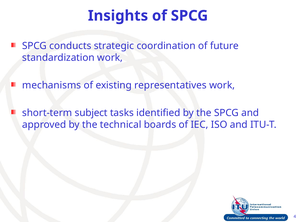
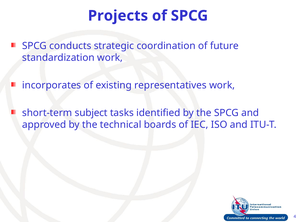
Insights: Insights -> Projects
mechanisms: mechanisms -> incorporates
